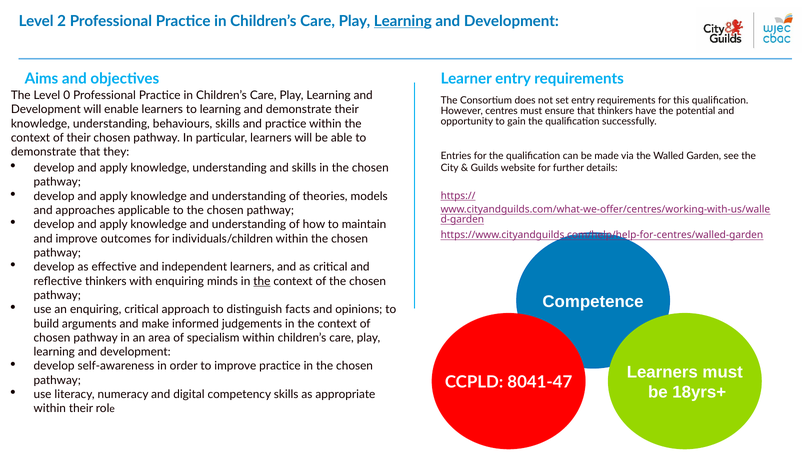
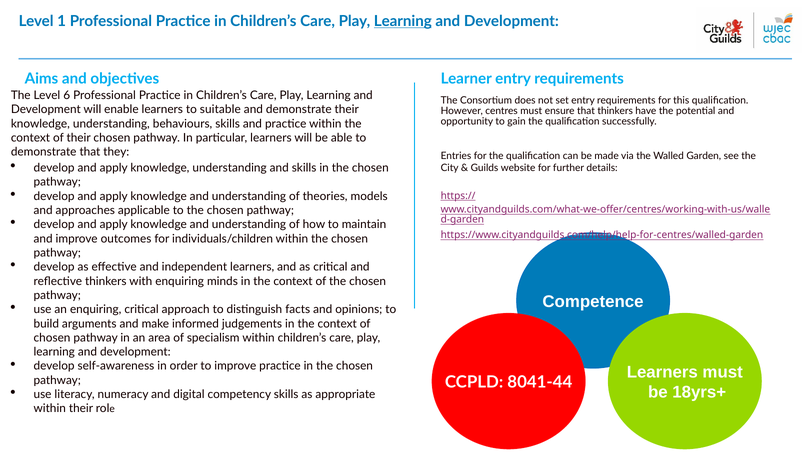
2: 2 -> 1
0: 0 -> 6
to learning: learning -> suitable
the at (262, 281) underline: present -> none
8041-47: 8041-47 -> 8041-44
